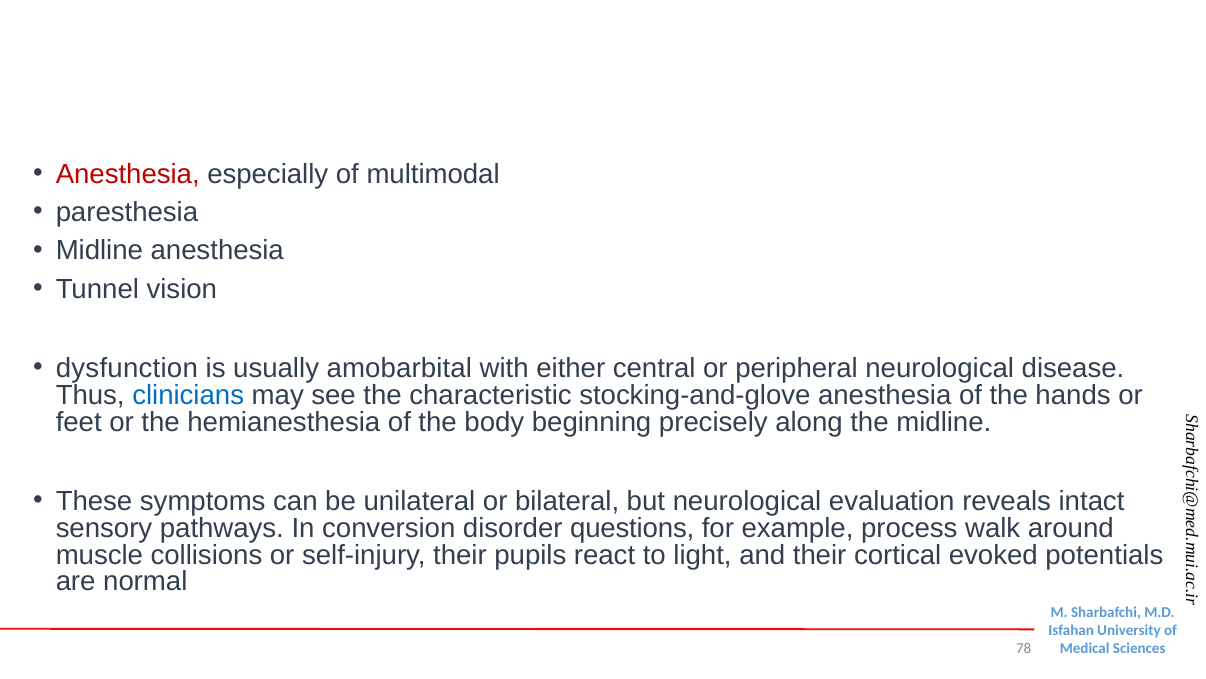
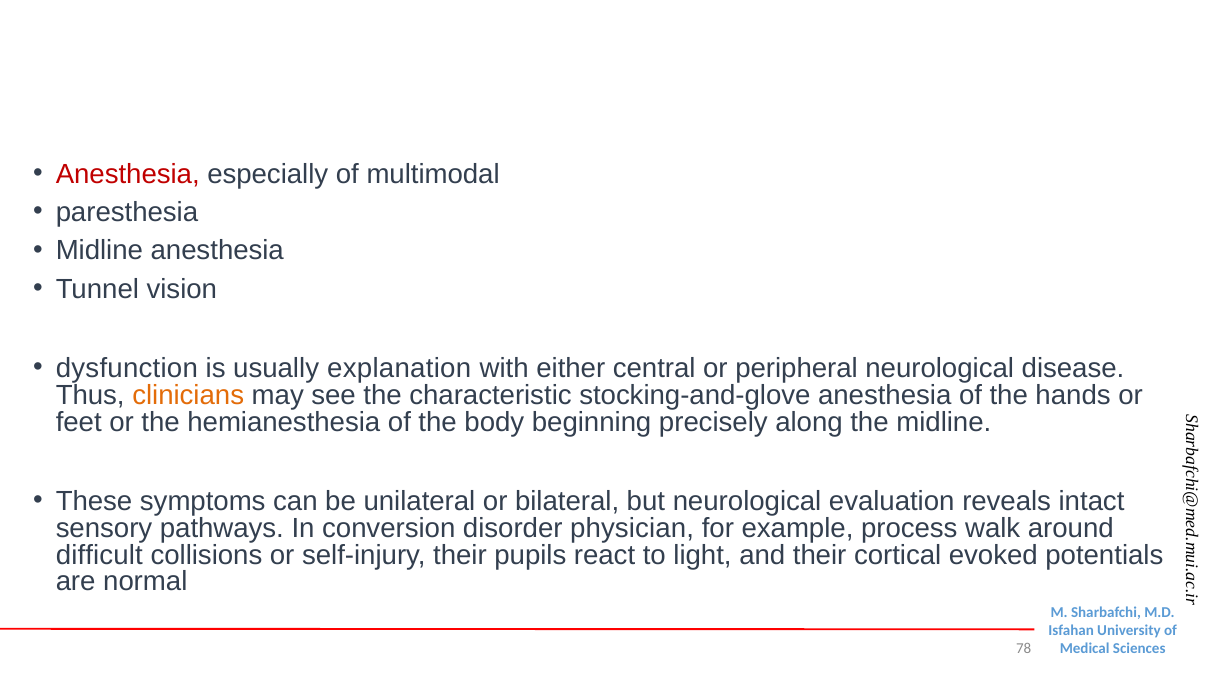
amobarbital: amobarbital -> explanation
clinicians colour: blue -> orange
questions: questions -> physician
muscle: muscle -> difficult
